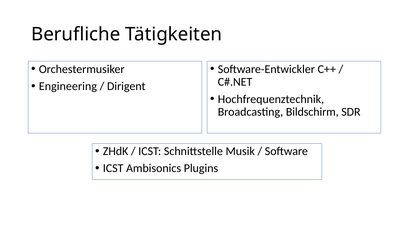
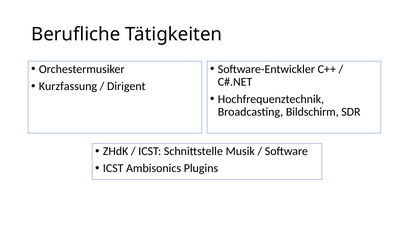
Engineering: Engineering -> Kurzfassung
